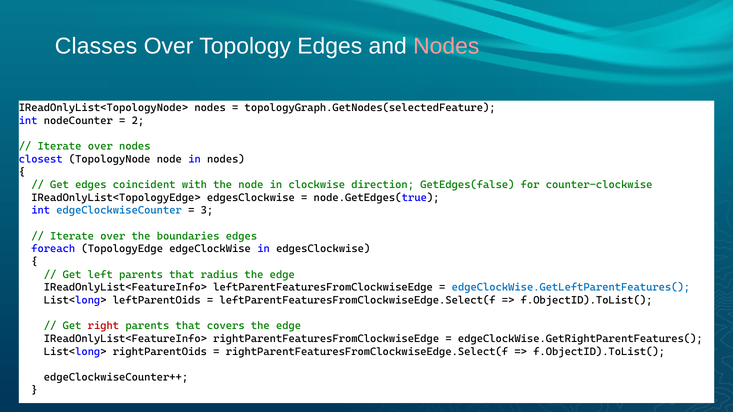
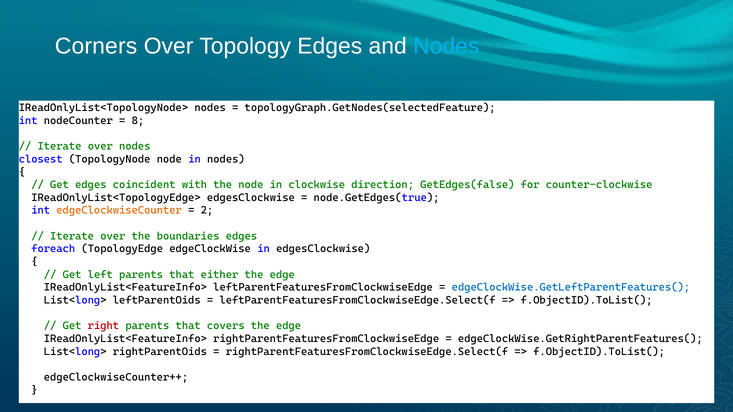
Classes: Classes -> Corners
Nodes at (446, 46) colour: pink -> light blue
2: 2 -> 8
edgeClockwiseCounter colour: blue -> orange
3: 3 -> 2
radius: radius -> either
